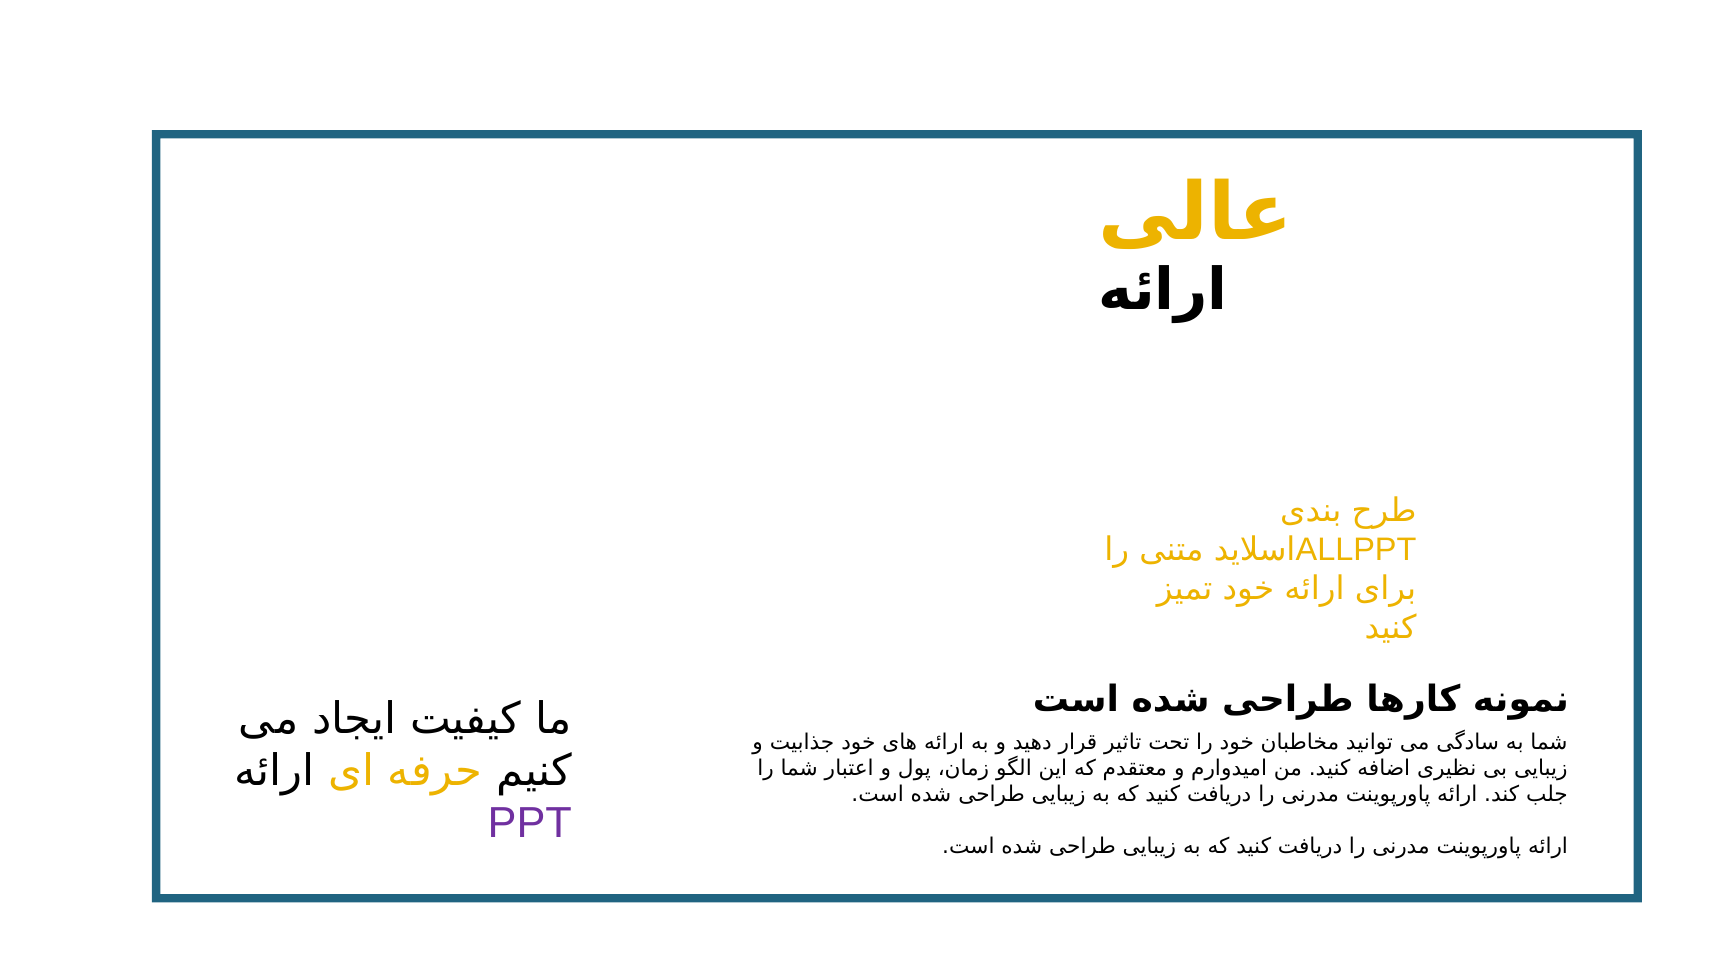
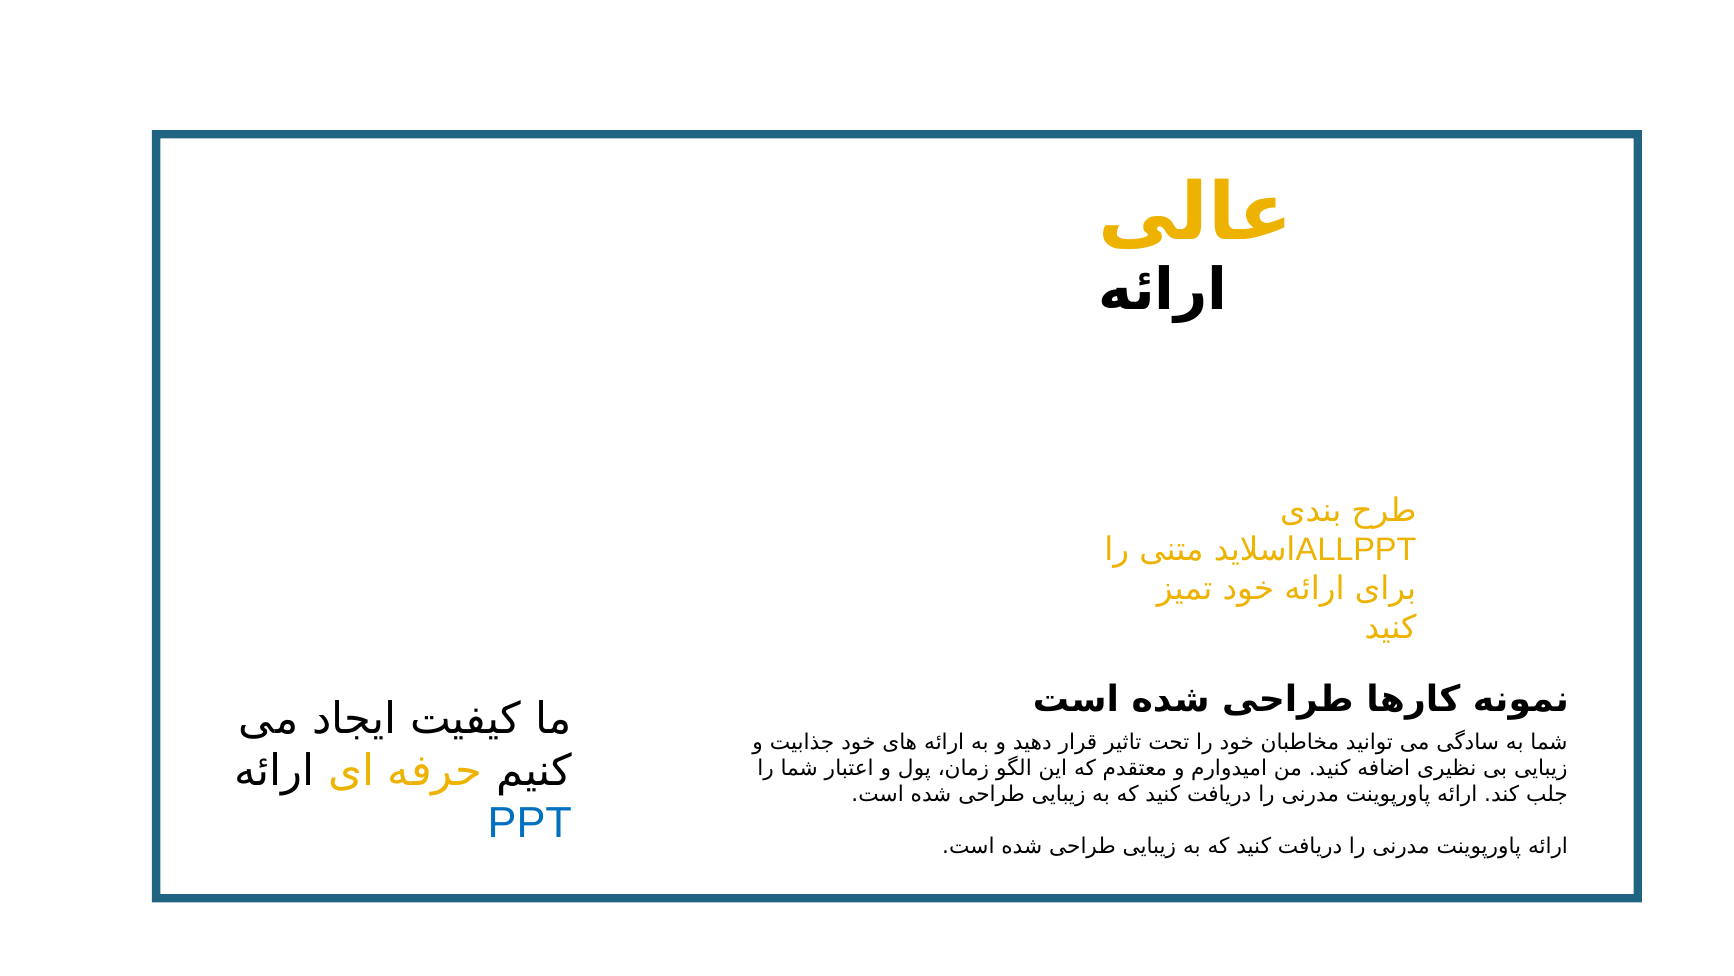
PPT colour: purple -> blue
